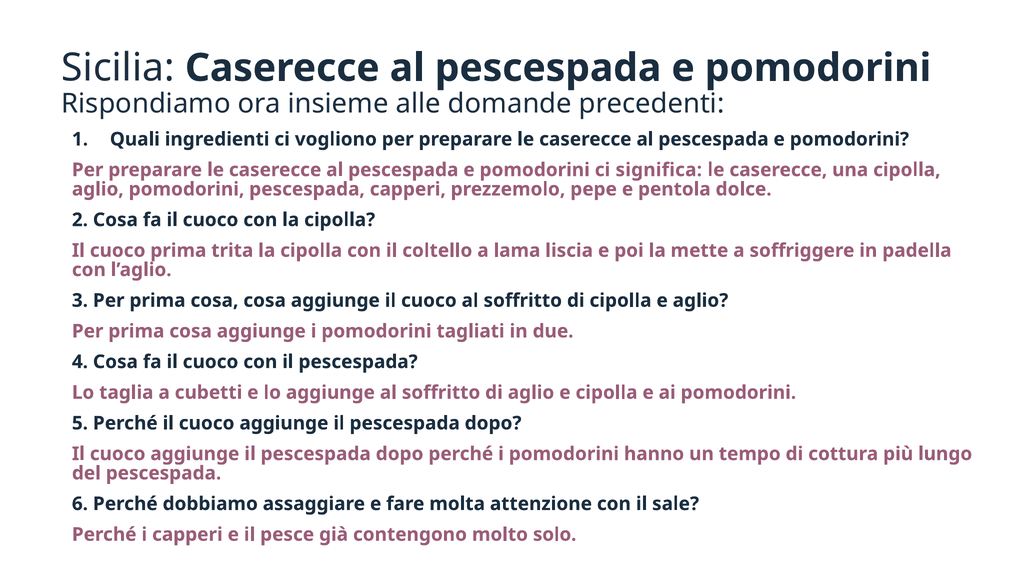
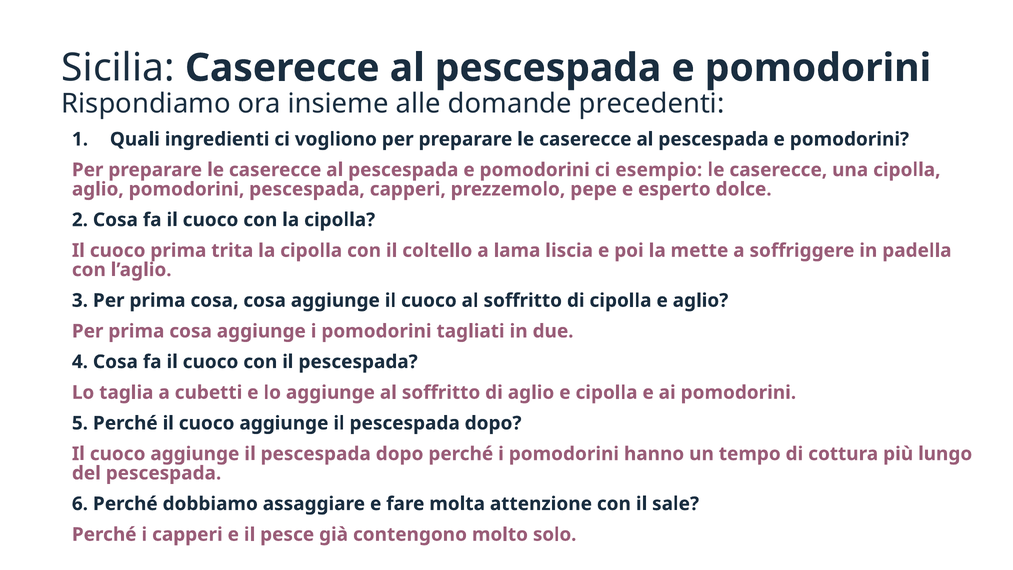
significa: significa -> esempio
pentola: pentola -> esperto
